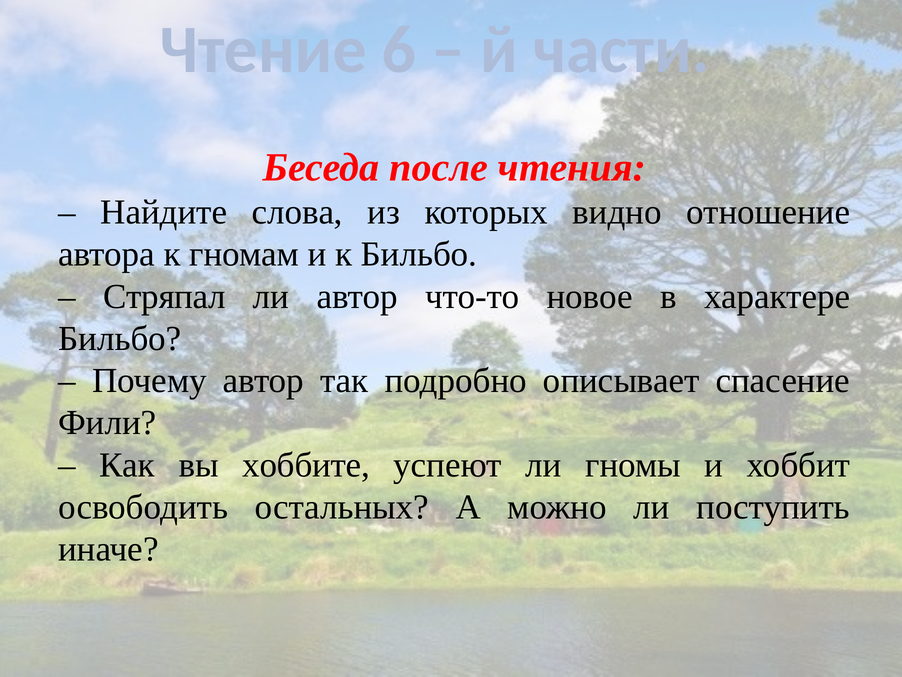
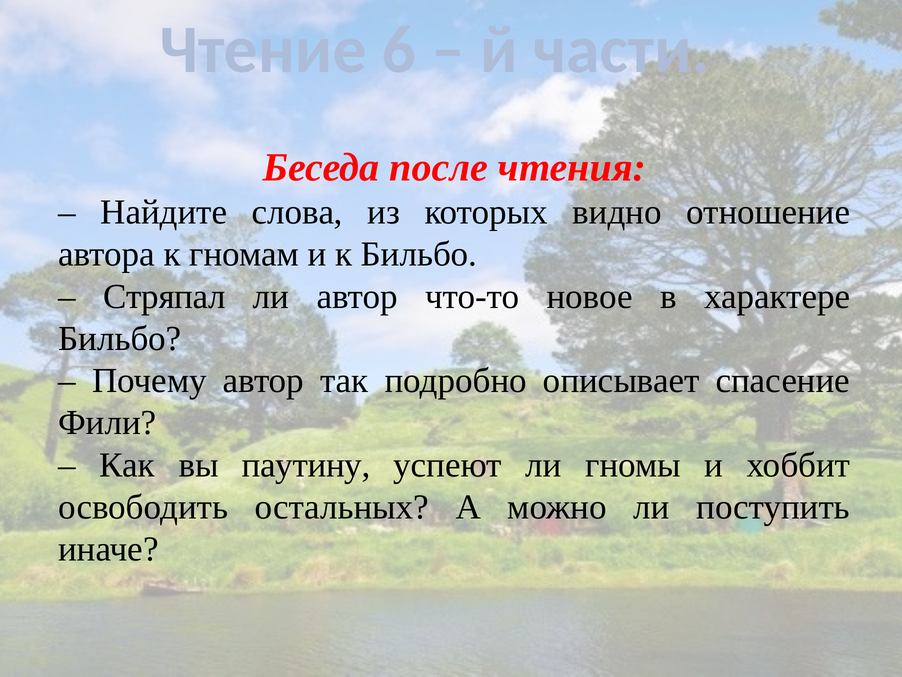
хоббите: хоббите -> паутину
